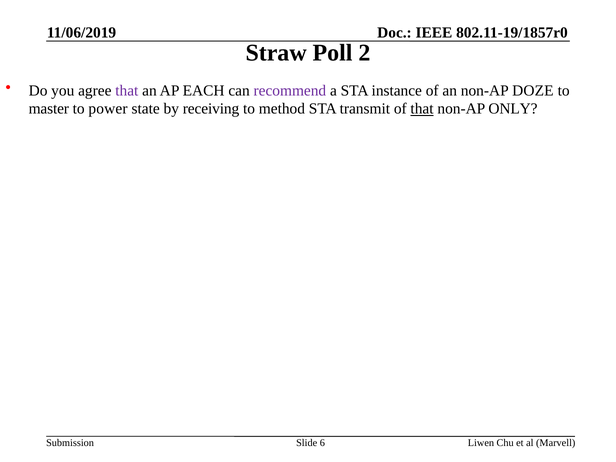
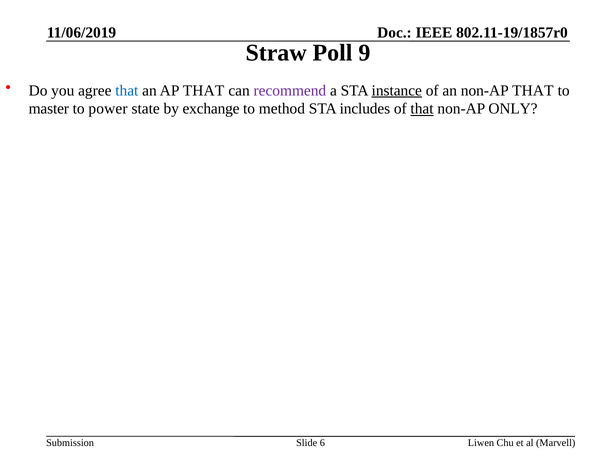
2: 2 -> 9
that at (127, 90) colour: purple -> blue
AP EACH: EACH -> THAT
instance underline: none -> present
non-AP DOZE: DOZE -> THAT
receiving: receiving -> exchange
transmit: transmit -> includes
